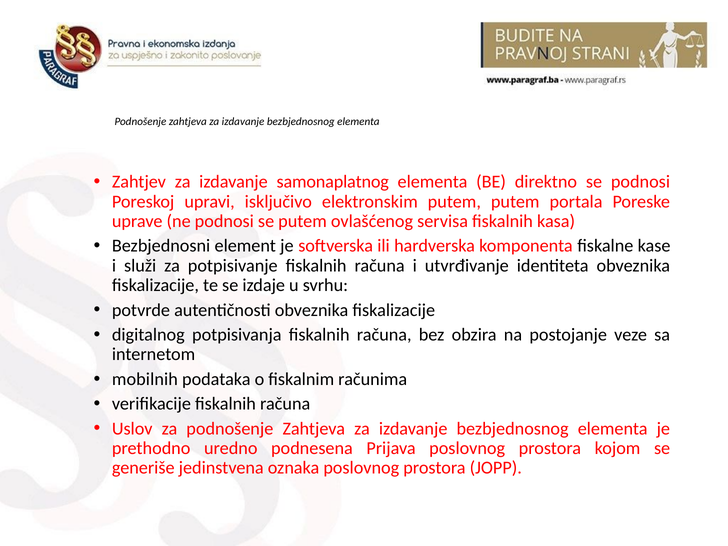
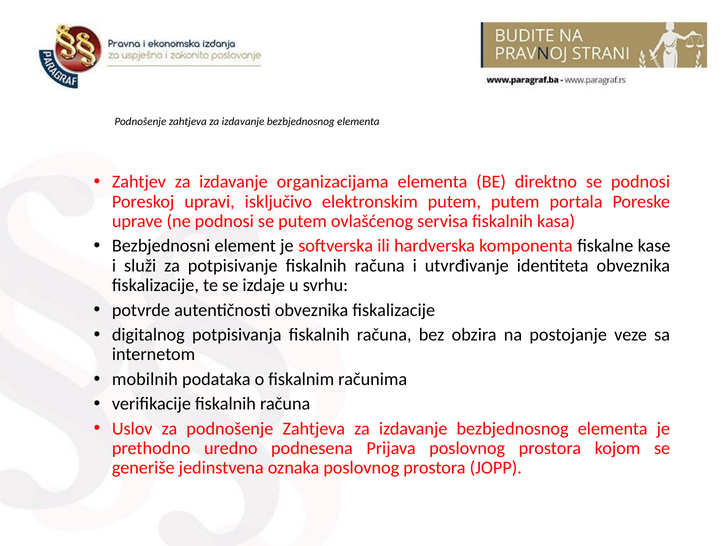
samonaplatnog: samonaplatnog -> organizacijama
